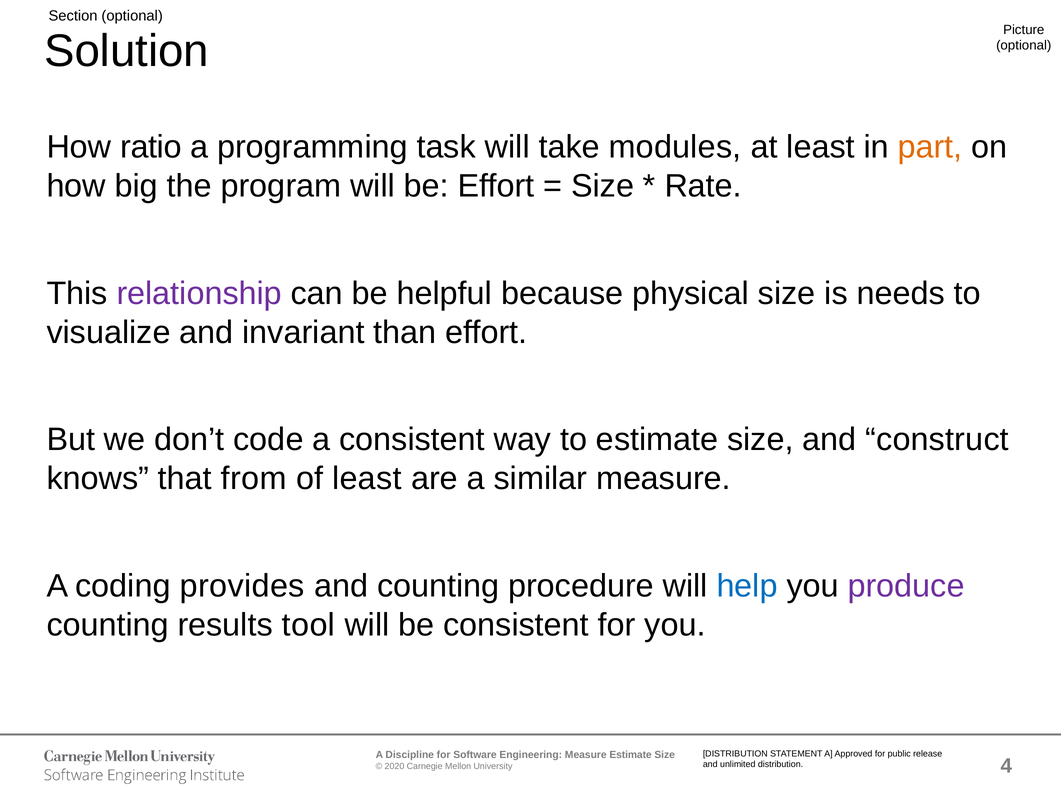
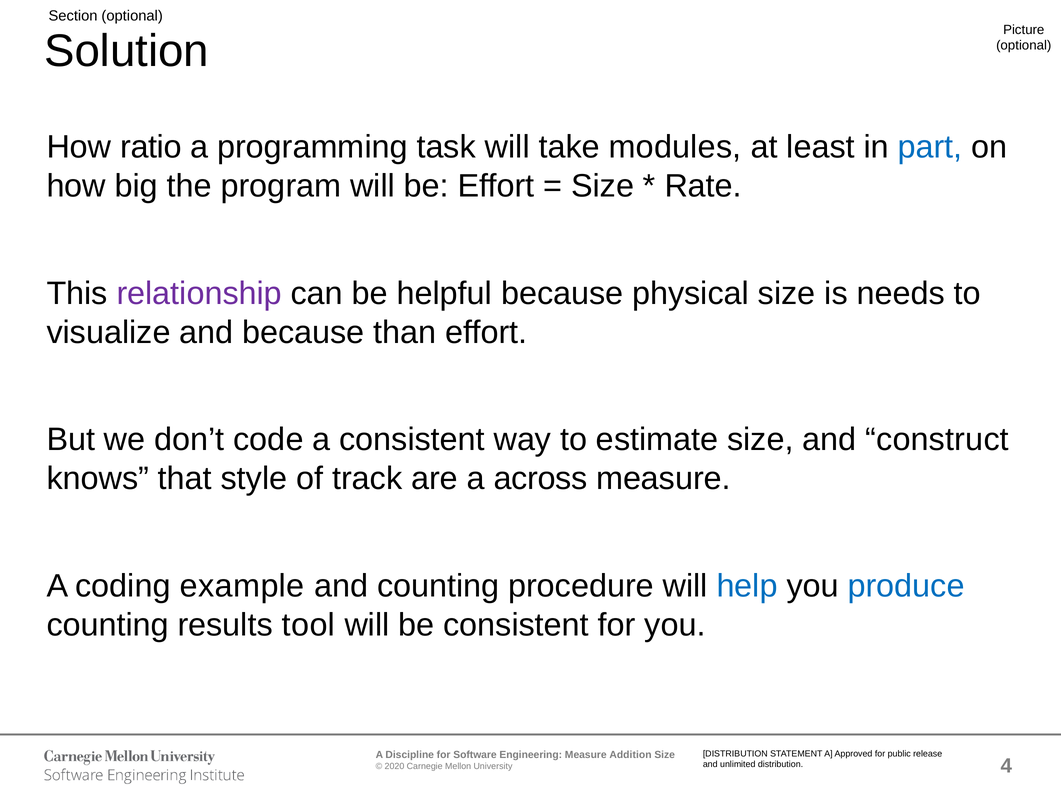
part colour: orange -> blue
and invariant: invariant -> because
from: from -> style
of least: least -> track
similar: similar -> across
provides: provides -> example
produce colour: purple -> blue
Measure Estimate: Estimate -> Addition
